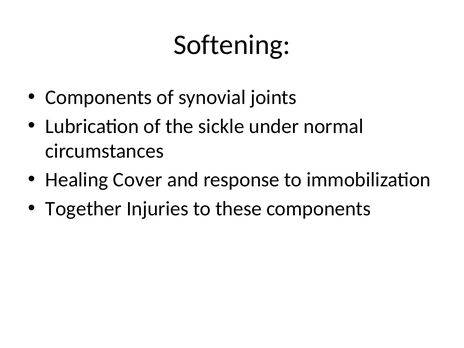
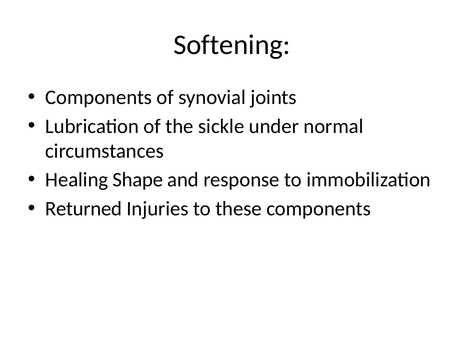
Cover: Cover -> Shape
Together: Together -> Returned
